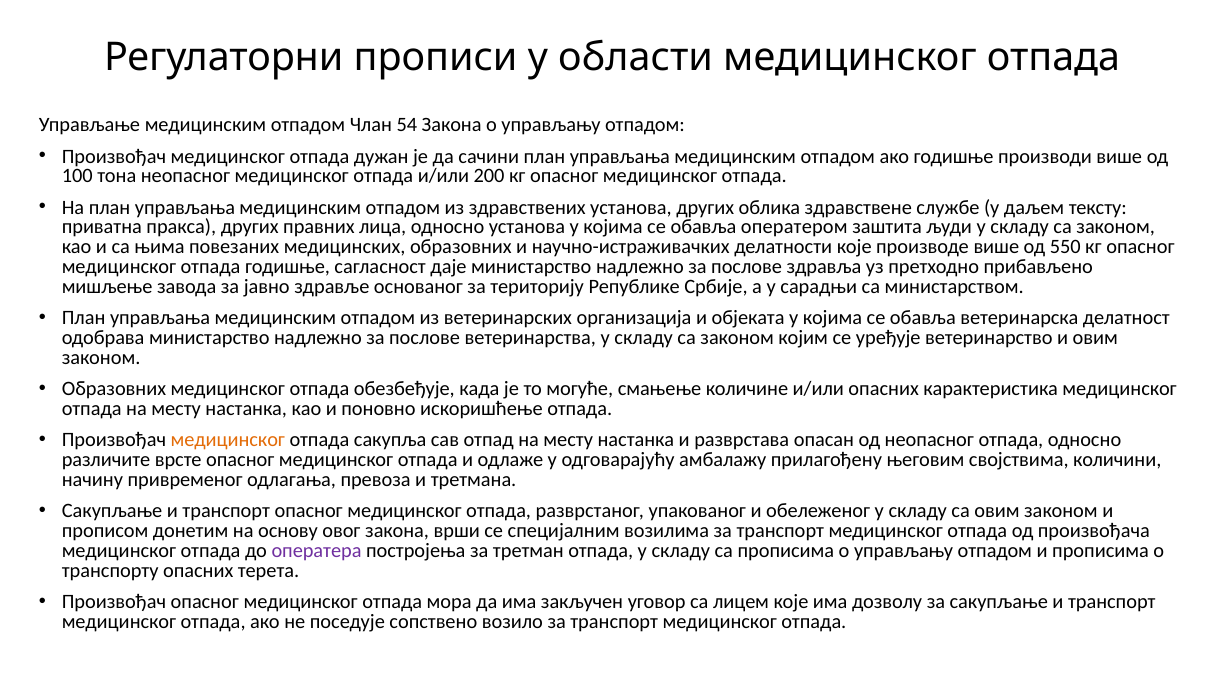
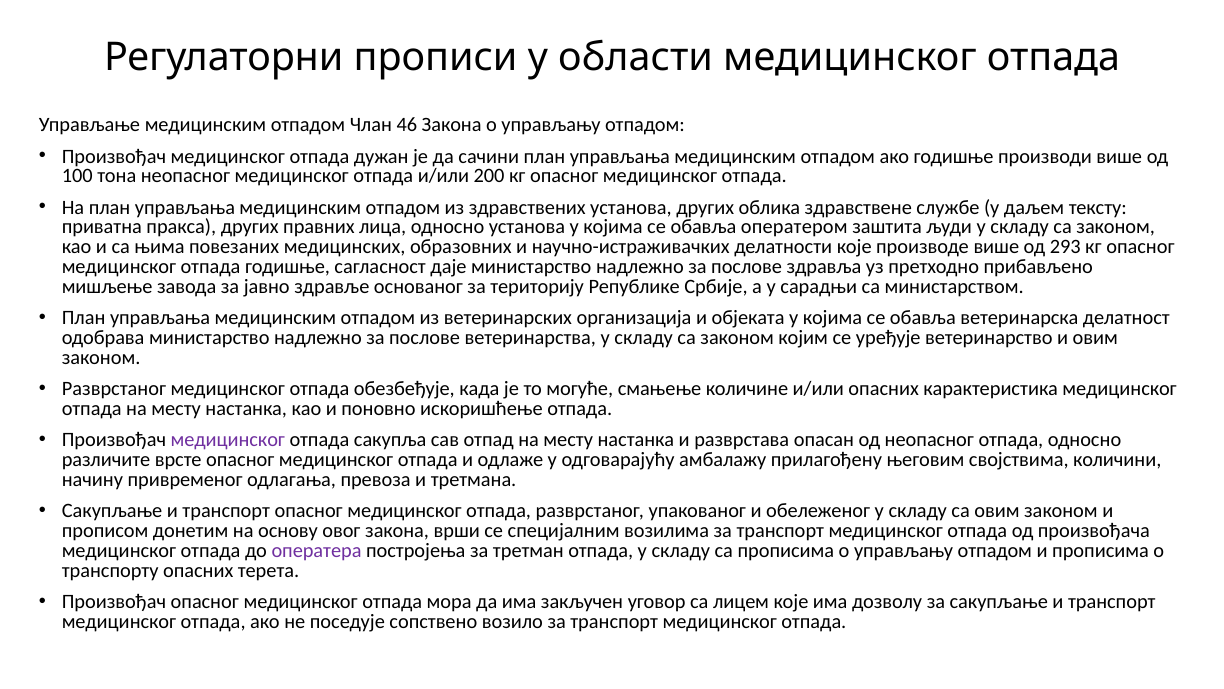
54: 54 -> 46
550: 550 -> 293
Образовних at (114, 389): Образовних -> Разврстаног
медицинског at (228, 440) colour: orange -> purple
